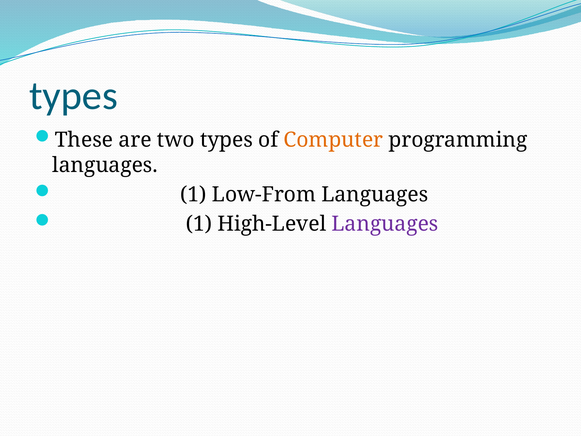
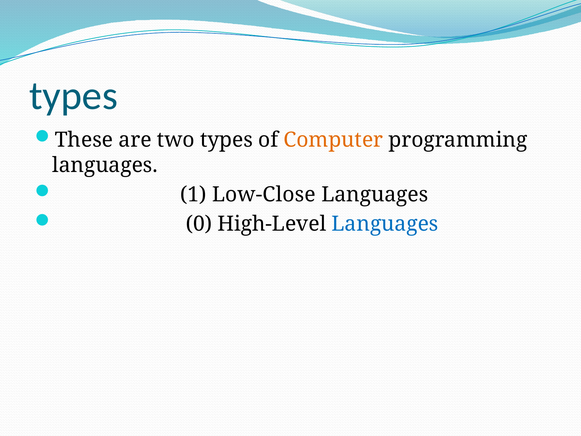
Low-From: Low-From -> Low-Close
1 at (199, 224): 1 -> 0
Languages at (385, 224) colour: purple -> blue
